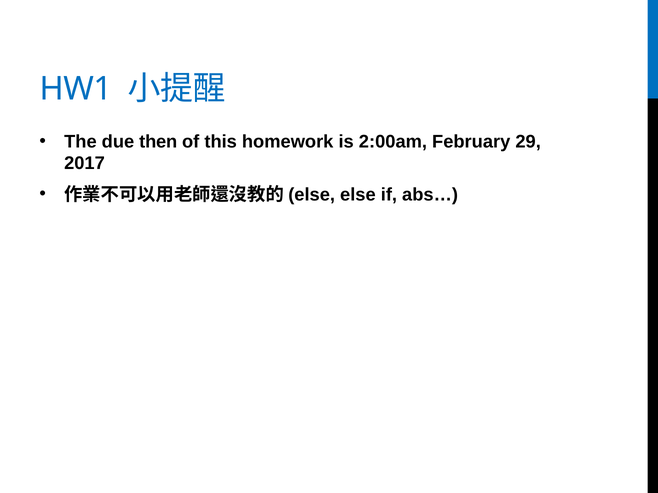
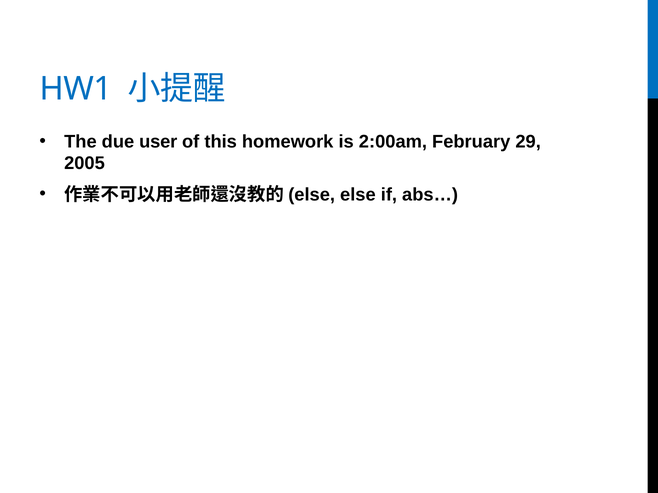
then: then -> user
2017: 2017 -> 2005
